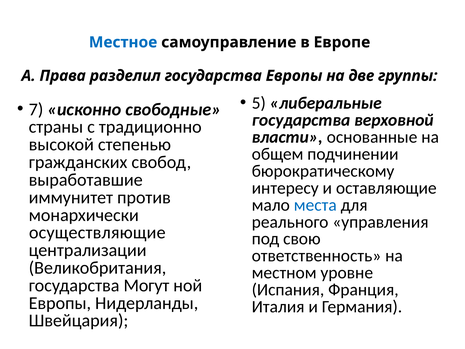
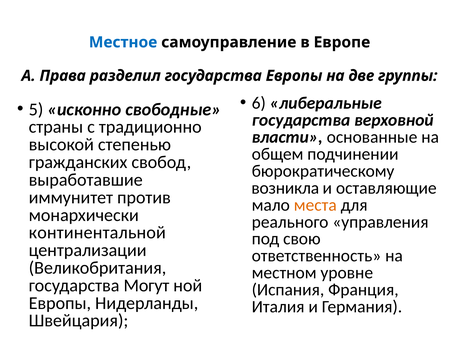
5: 5 -> 6
7: 7 -> 5
интересу: интересу -> возникла
места colour: blue -> orange
осуществляющие: осуществляющие -> континентальной
